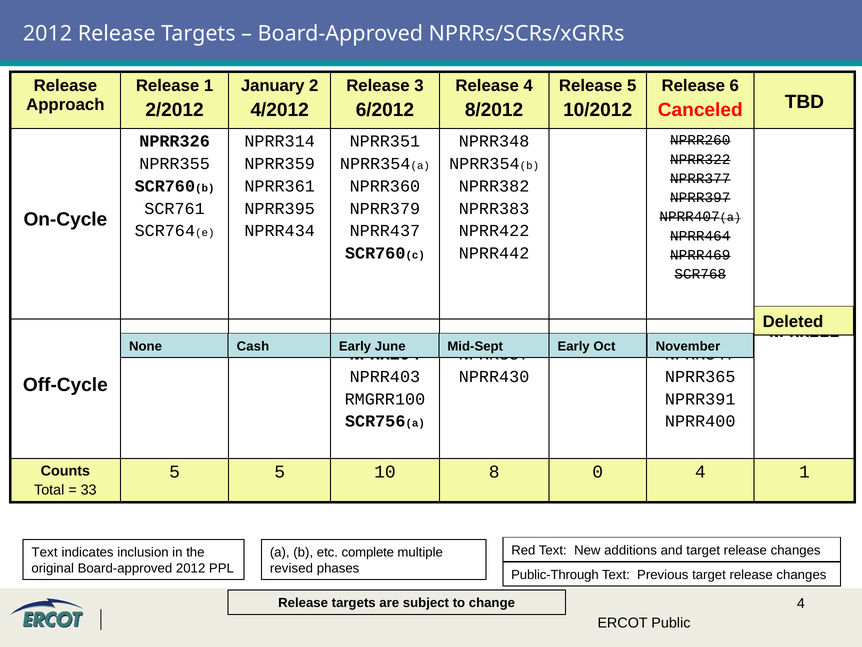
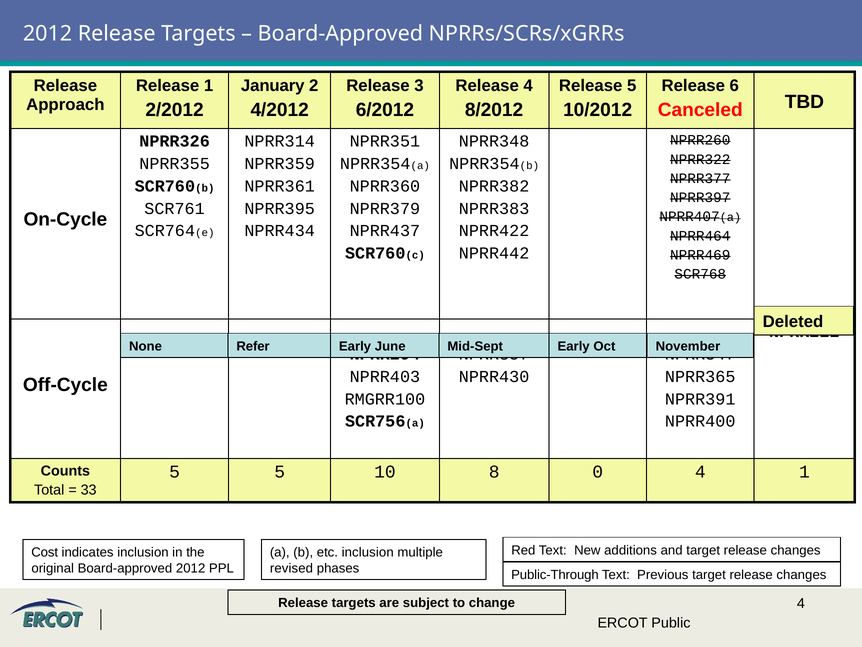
Cash: Cash -> Refer
Text at (45, 552): Text -> Cost
etc complete: complete -> inclusion
